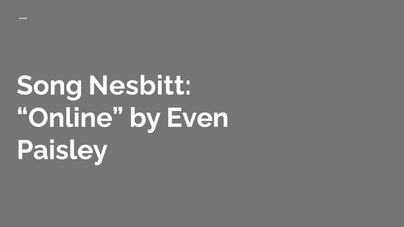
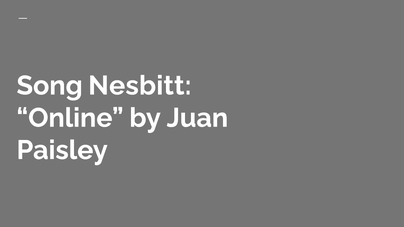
Even: Even -> Juan
